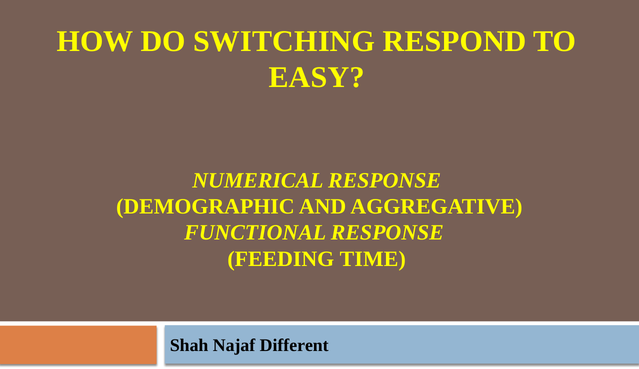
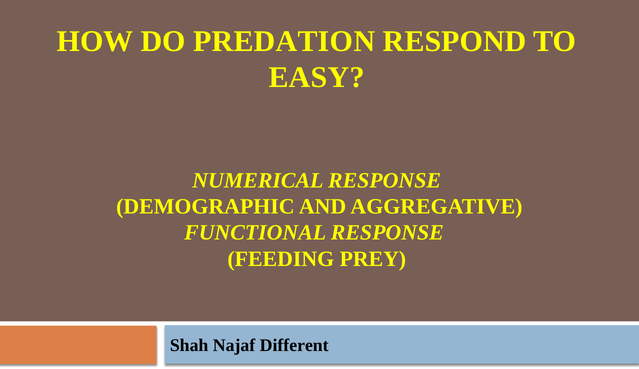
SWITCHING: SWITCHING -> PREDATION
TIME: TIME -> PREY
